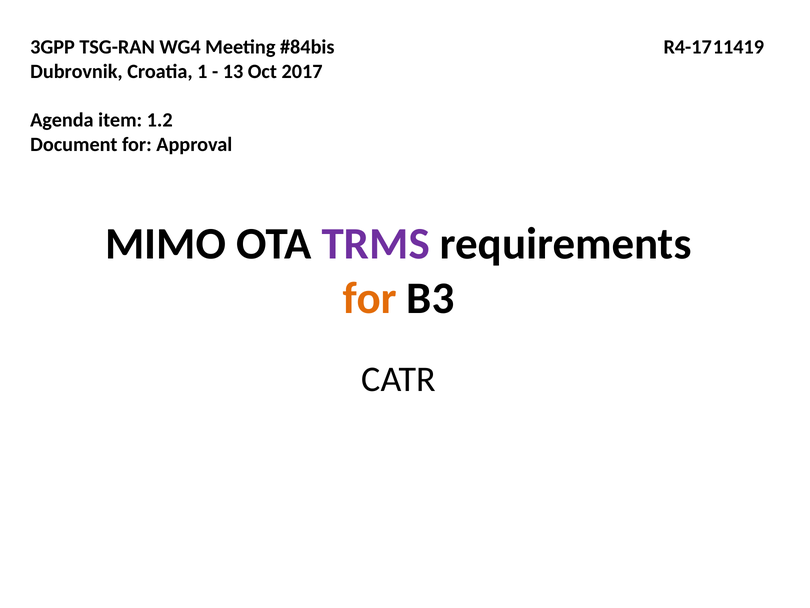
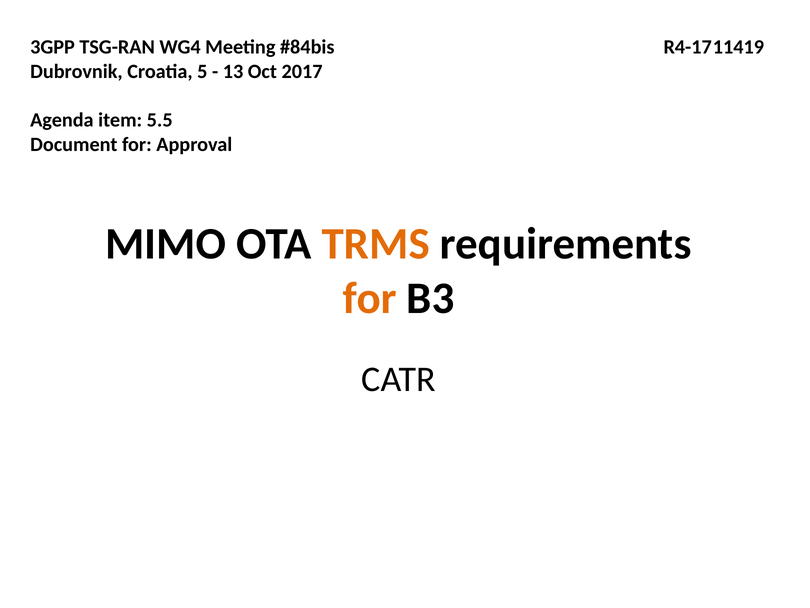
1: 1 -> 5
1.2: 1.2 -> 5.5
TRMS colour: purple -> orange
